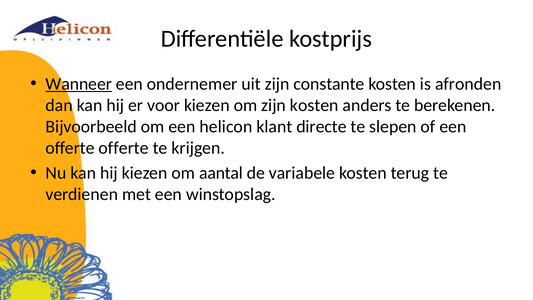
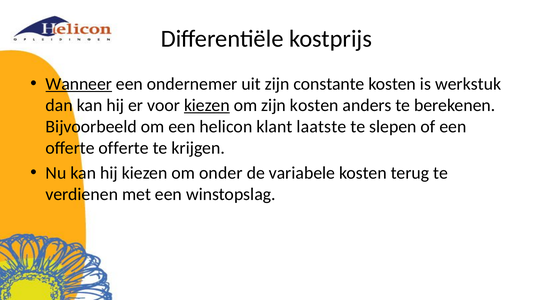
afronden: afronden -> werkstuk
kiezen at (207, 105) underline: none -> present
directe: directe -> laatste
aantal: aantal -> onder
